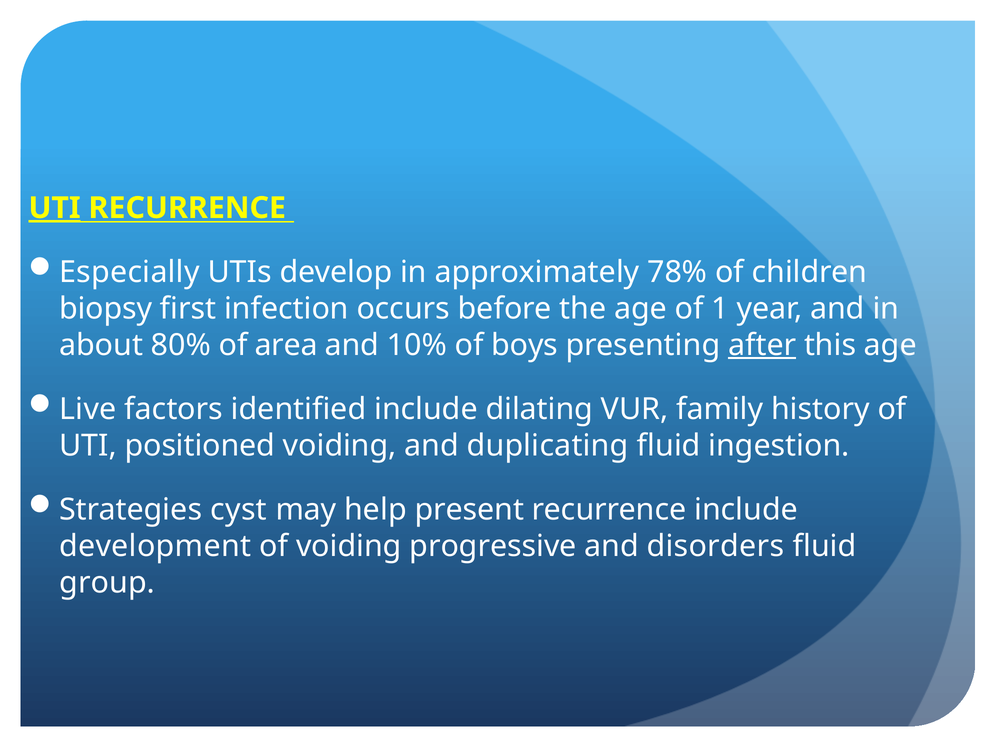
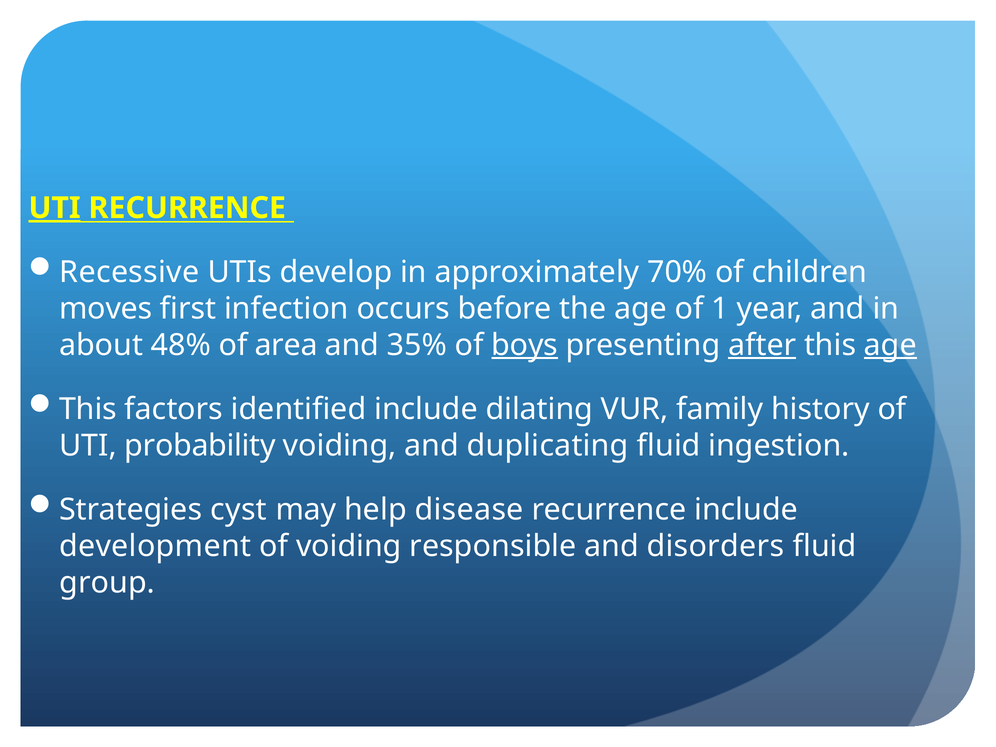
Especially: Especially -> Recessive
78%: 78% -> 70%
biopsy: biopsy -> moves
80%: 80% -> 48%
10%: 10% -> 35%
boys underline: none -> present
age at (890, 345) underline: none -> present
Live at (88, 409): Live -> This
positioned: positioned -> probability
present: present -> disease
progressive: progressive -> responsible
